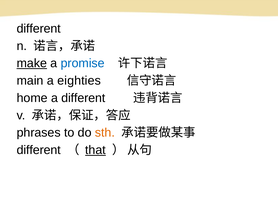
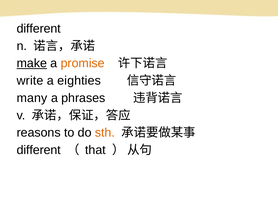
promise colour: blue -> orange
main: main -> write
home: home -> many
a different: different -> phrases
phrases: phrases -> reasons
that underline: present -> none
